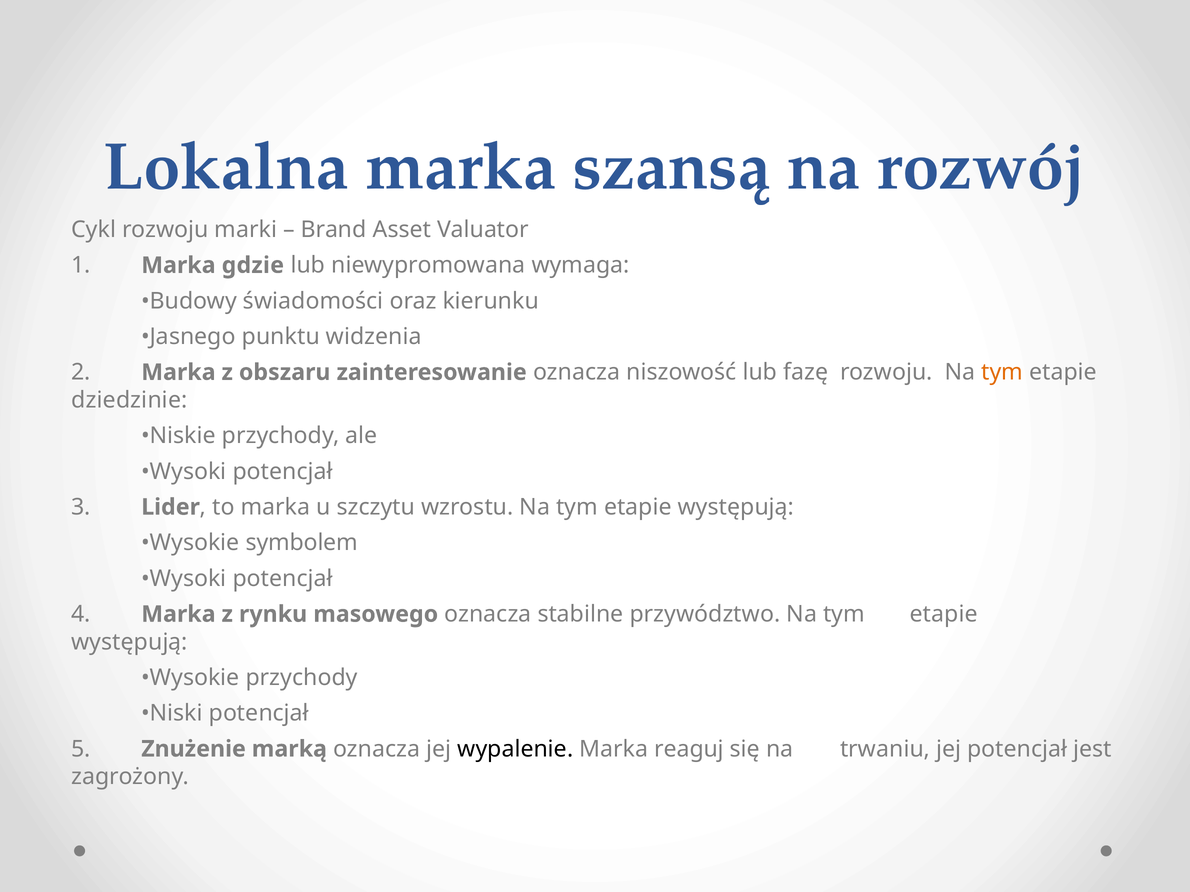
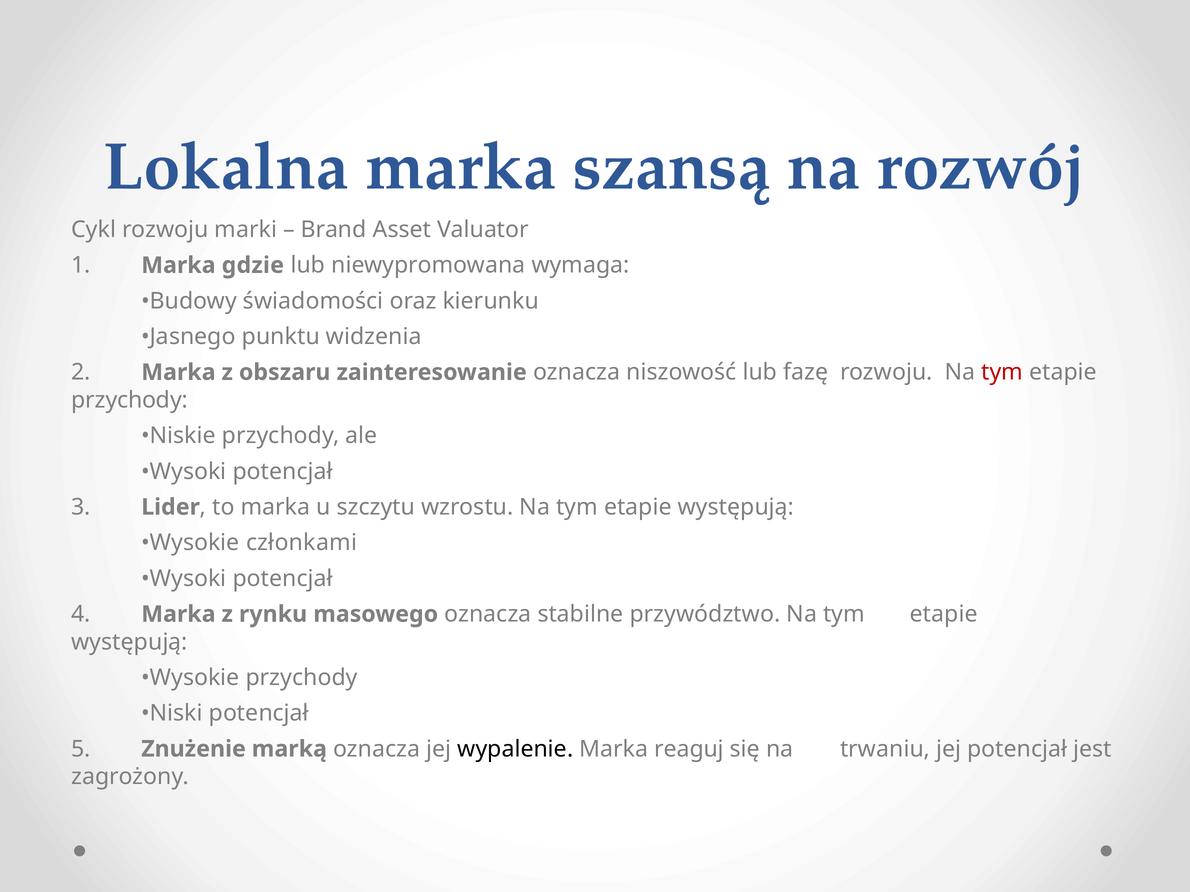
tym at (1002, 373) colour: orange -> red
dziedzinie at (129, 400): dziedzinie -> przychody
symbolem: symbolem -> członkami
